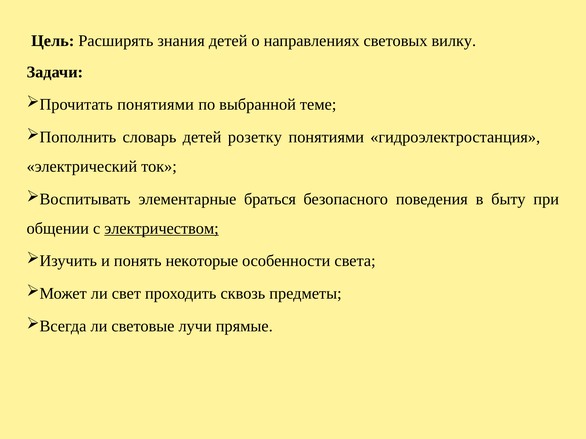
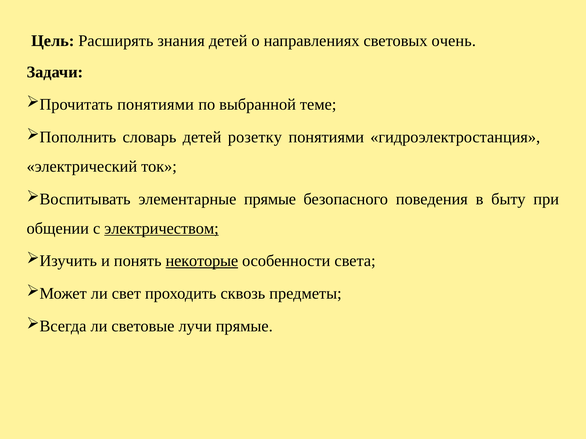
вилку: вилку -> очень
элементарные браться: браться -> прямые
некоторые underline: none -> present
